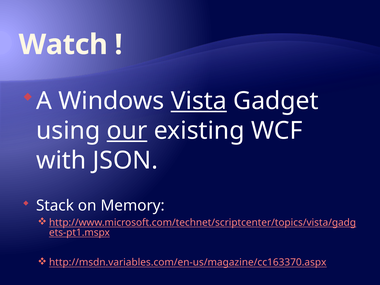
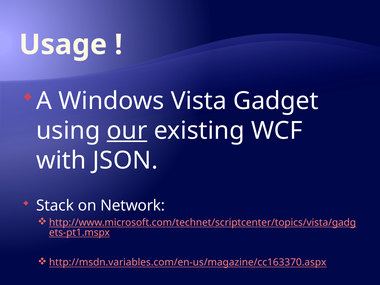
Watch: Watch -> Usage
Vista underline: present -> none
Memory: Memory -> Network
